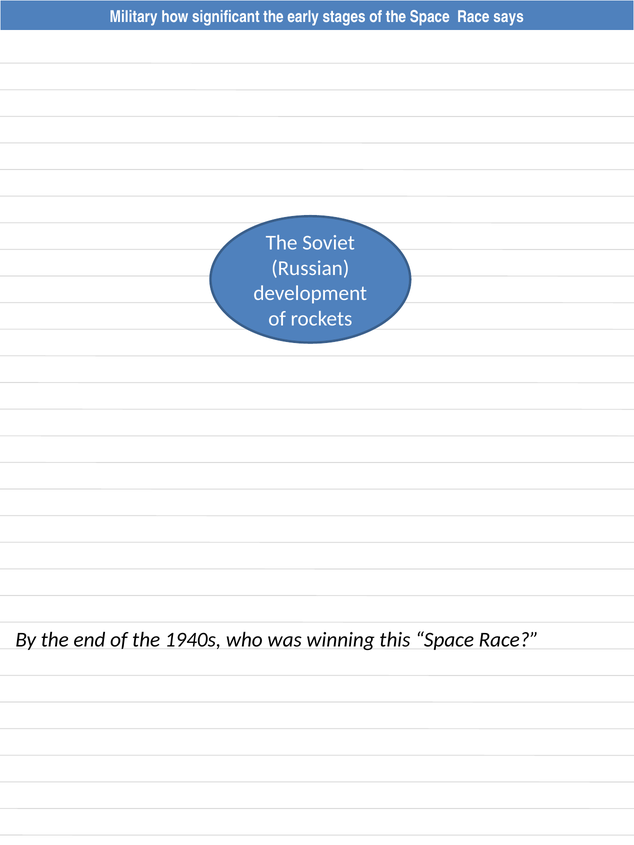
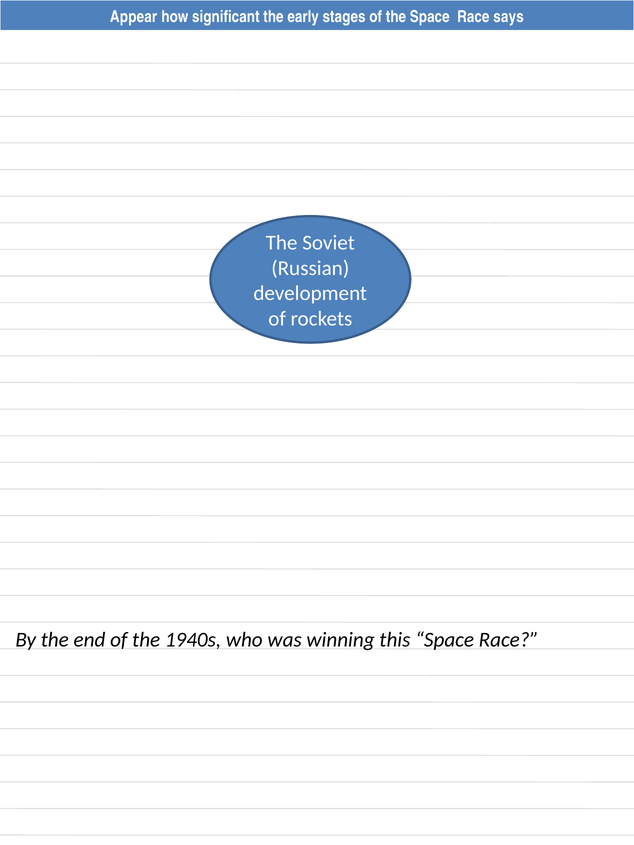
Military: Military -> Appear
